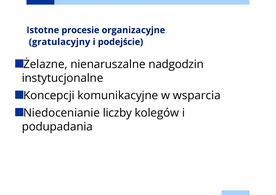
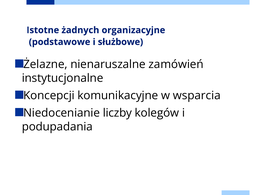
procesie: procesie -> żadnych
gratulacyjny: gratulacyjny -> podstawowe
podejście: podejście -> służbowe
nadgodzin: nadgodzin -> zamówień
